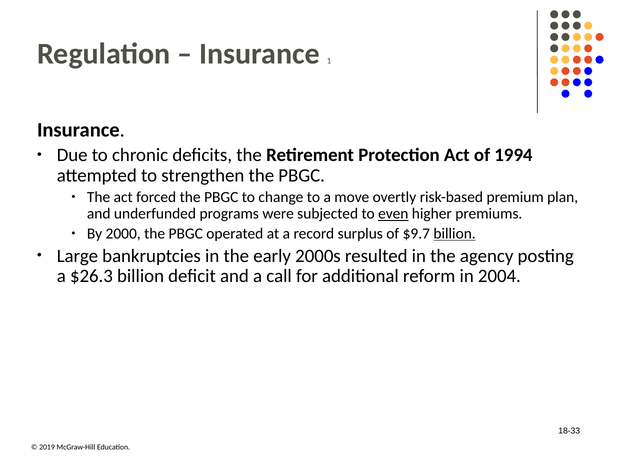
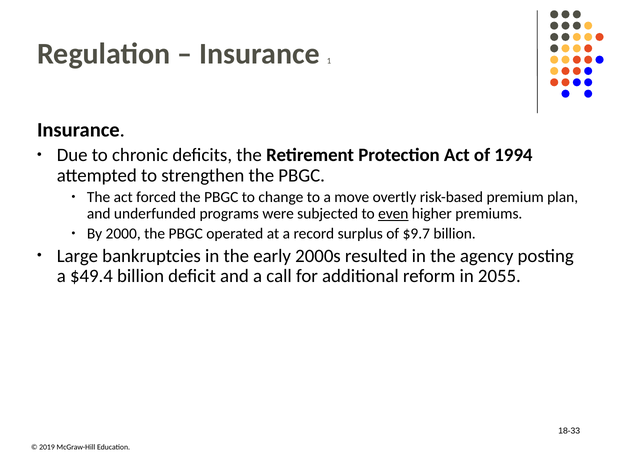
billion at (455, 234) underline: present -> none
$26.3: $26.3 -> $49.4
2004: 2004 -> 2055
